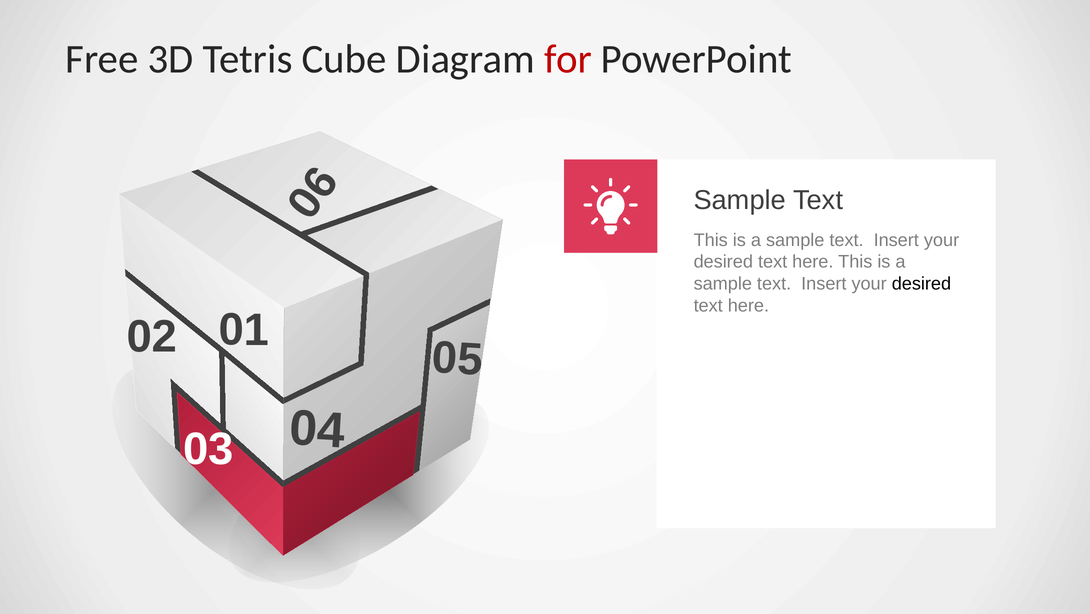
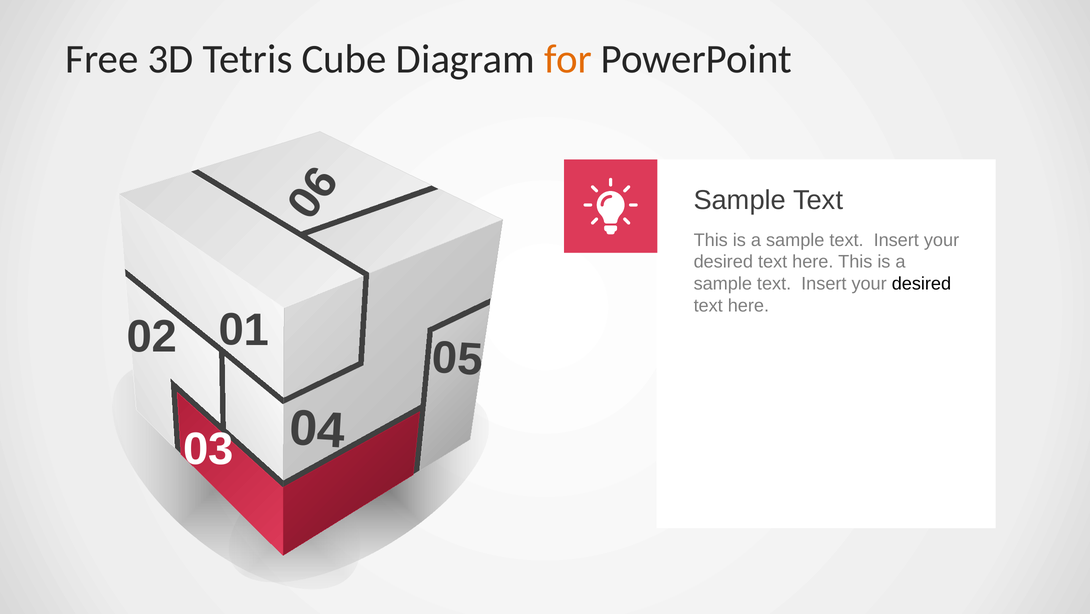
for colour: red -> orange
